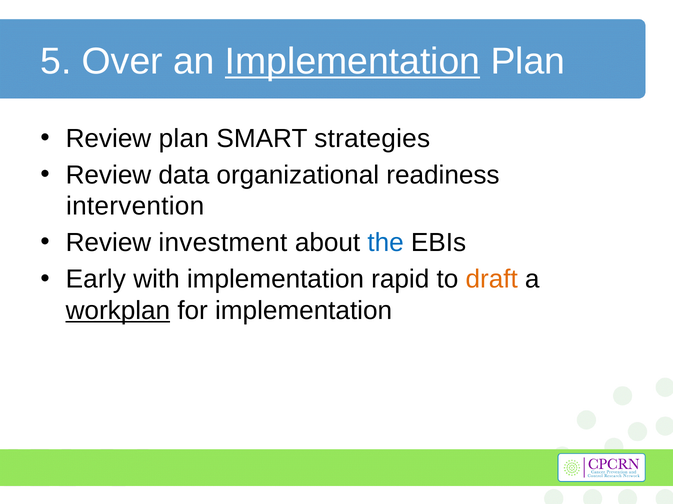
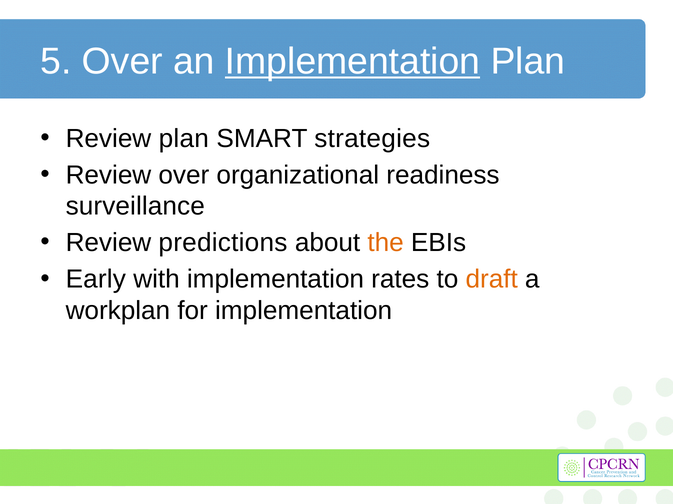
Review data: data -> over
intervention: intervention -> surveillance
investment: investment -> predictions
the colour: blue -> orange
rapid: rapid -> rates
workplan underline: present -> none
